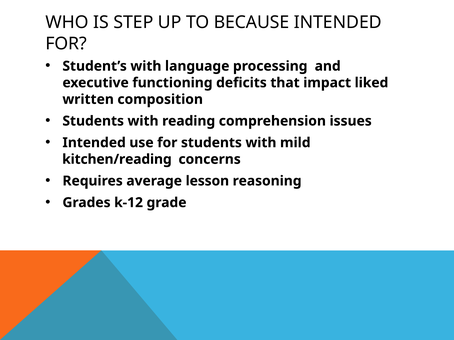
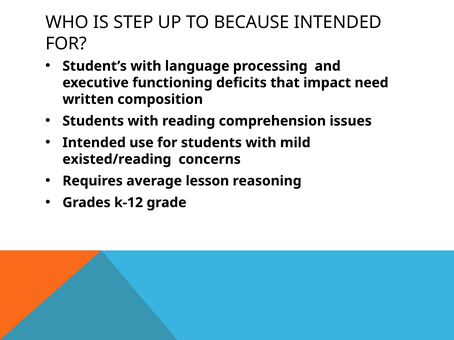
liked: liked -> need
kitchen/reading: kitchen/reading -> existed/reading
